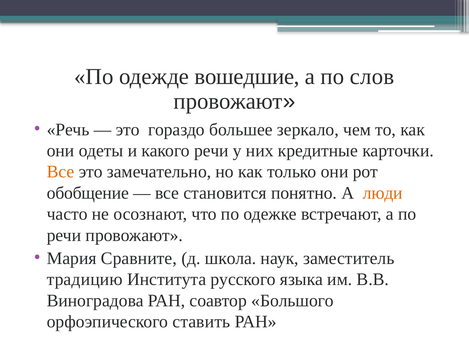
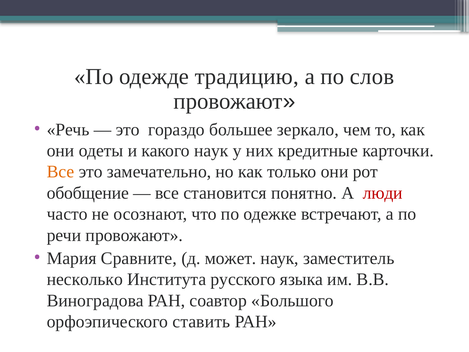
вошедшие: вошедшие -> традицию
какого речи: речи -> наук
люди colour: orange -> red
школа: школа -> может
традицию: традицию -> несколько
